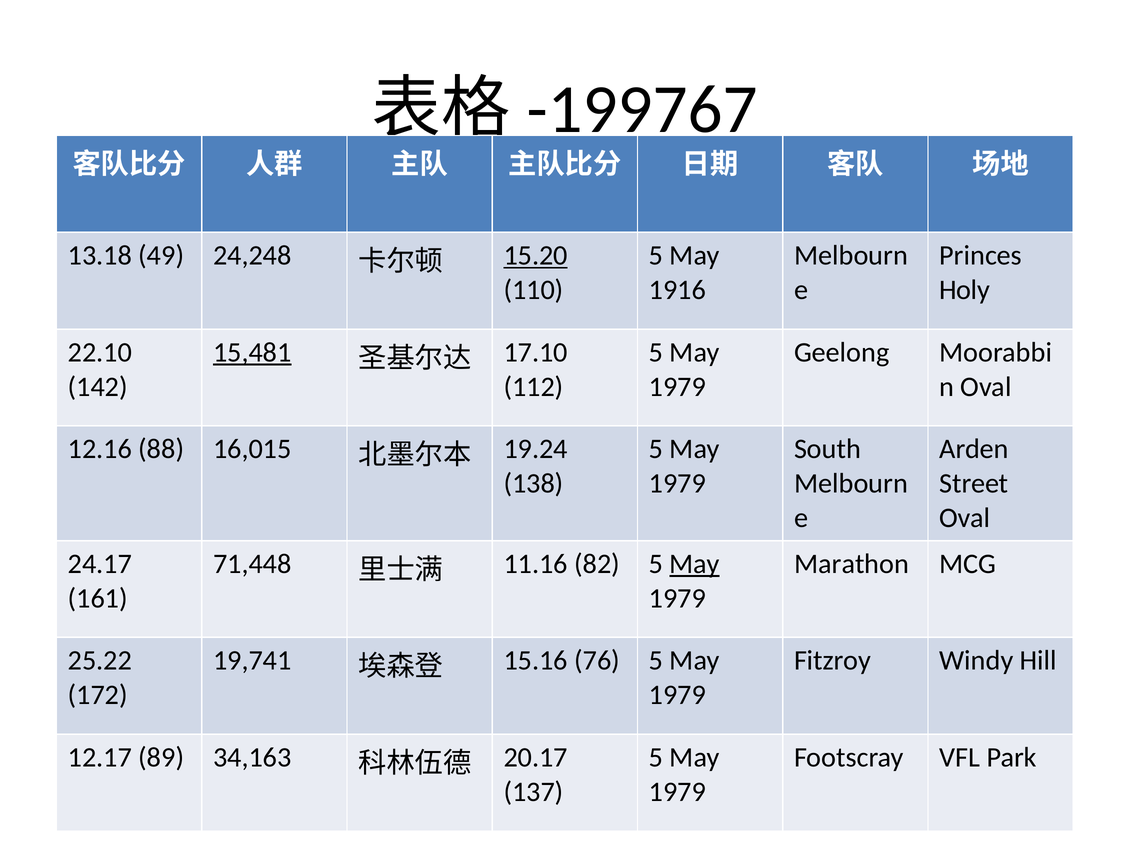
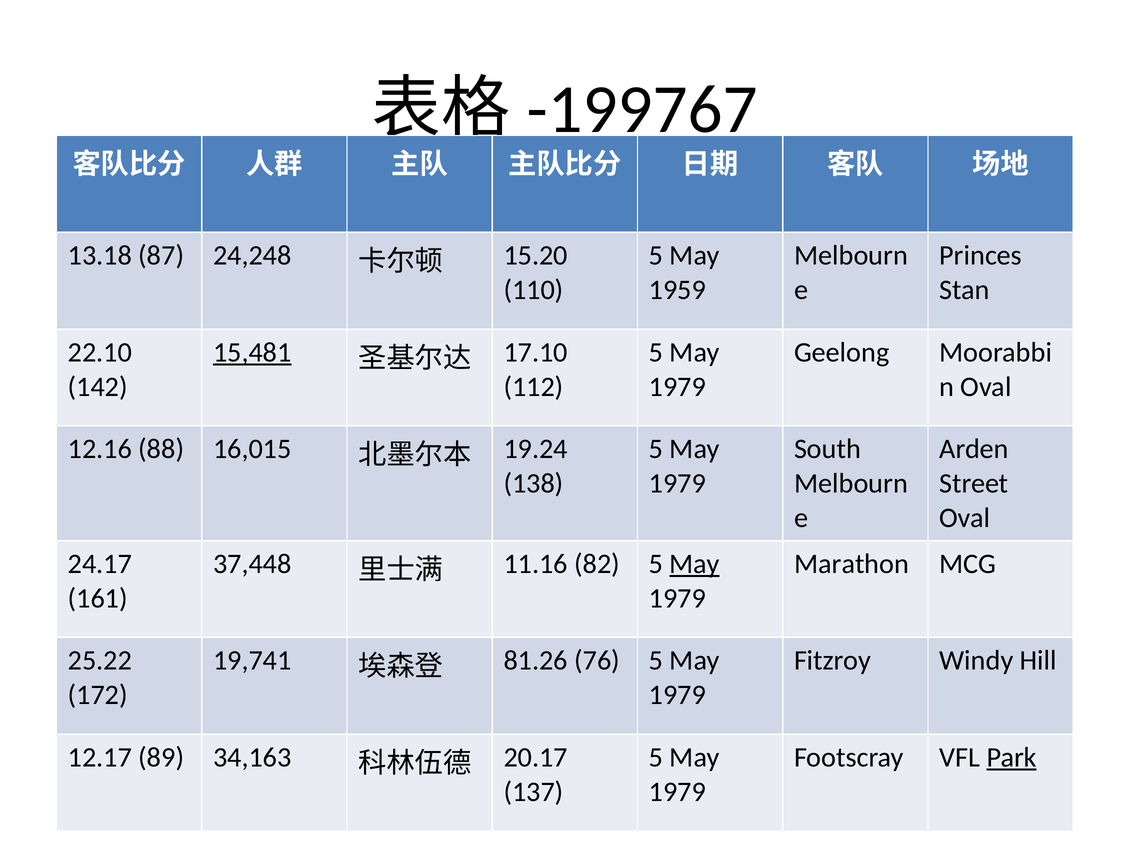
49: 49 -> 87
15.20 underline: present -> none
1916: 1916 -> 1959
Holy: Holy -> Stan
71,448: 71,448 -> 37,448
15.16: 15.16 -> 81.26
Park underline: none -> present
